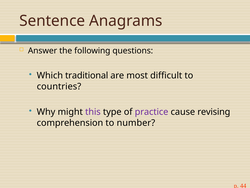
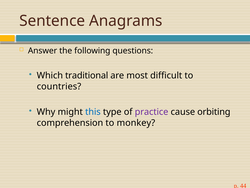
this colour: purple -> blue
revising: revising -> orbiting
number: number -> monkey
